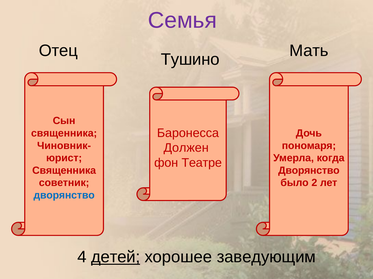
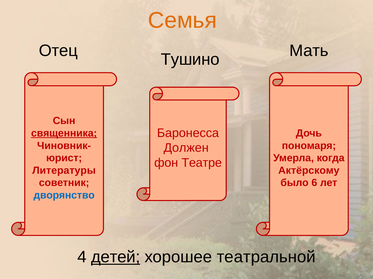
Семья colour: purple -> orange
священника at (64, 134) underline: none -> present
Священника at (64, 171): Священника -> Литературы
Дворянство at (309, 171): Дворянство -> Актёрскому
2: 2 -> 6
заведующим: заведующим -> театральной
